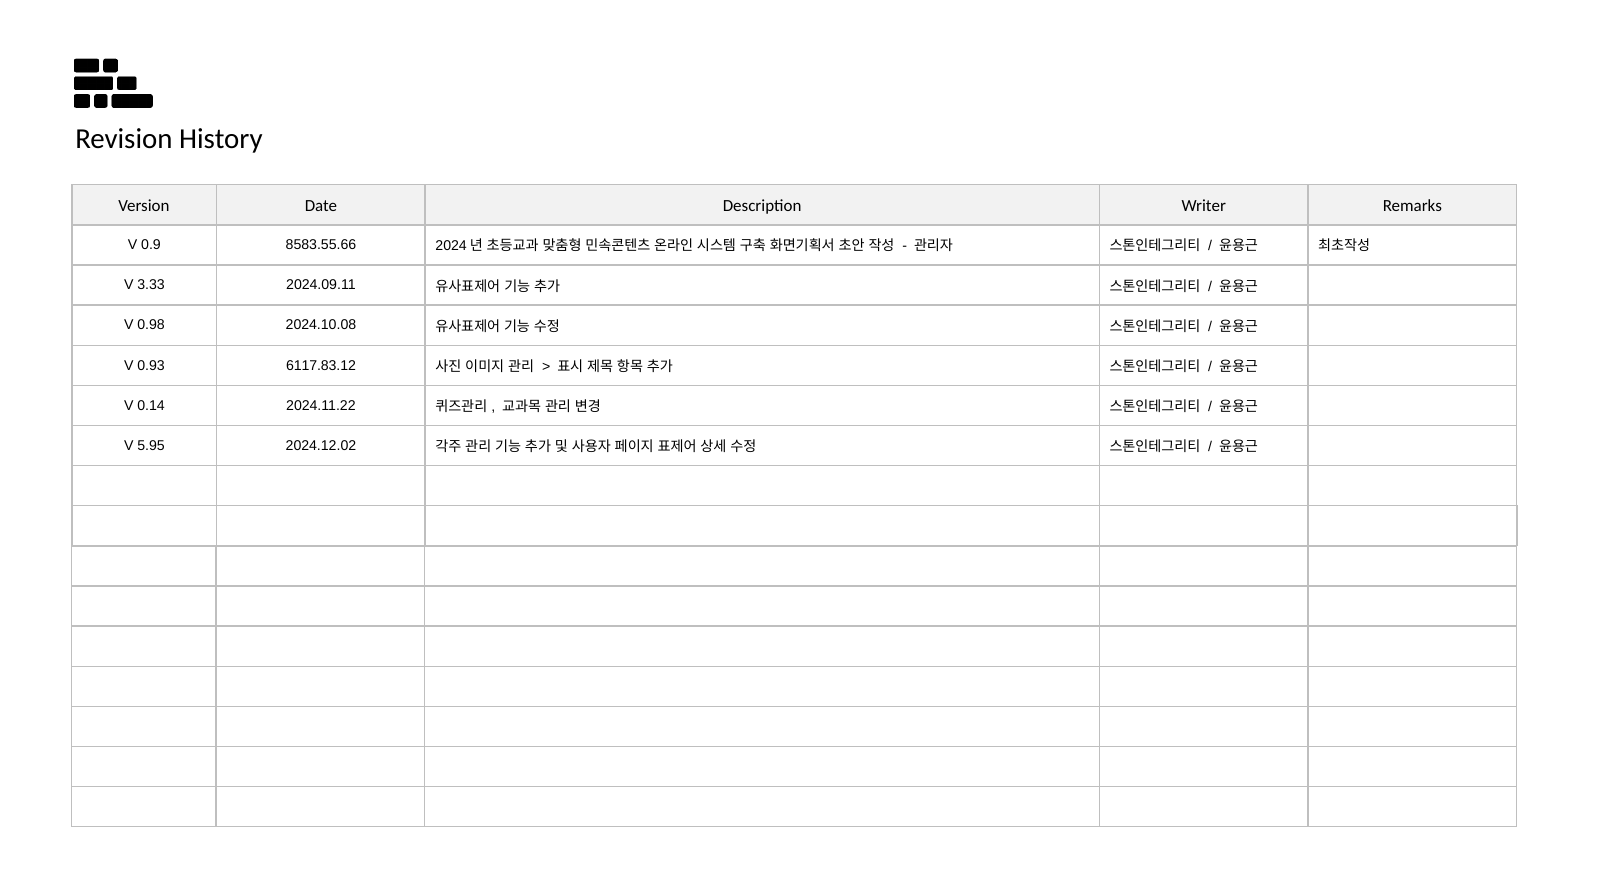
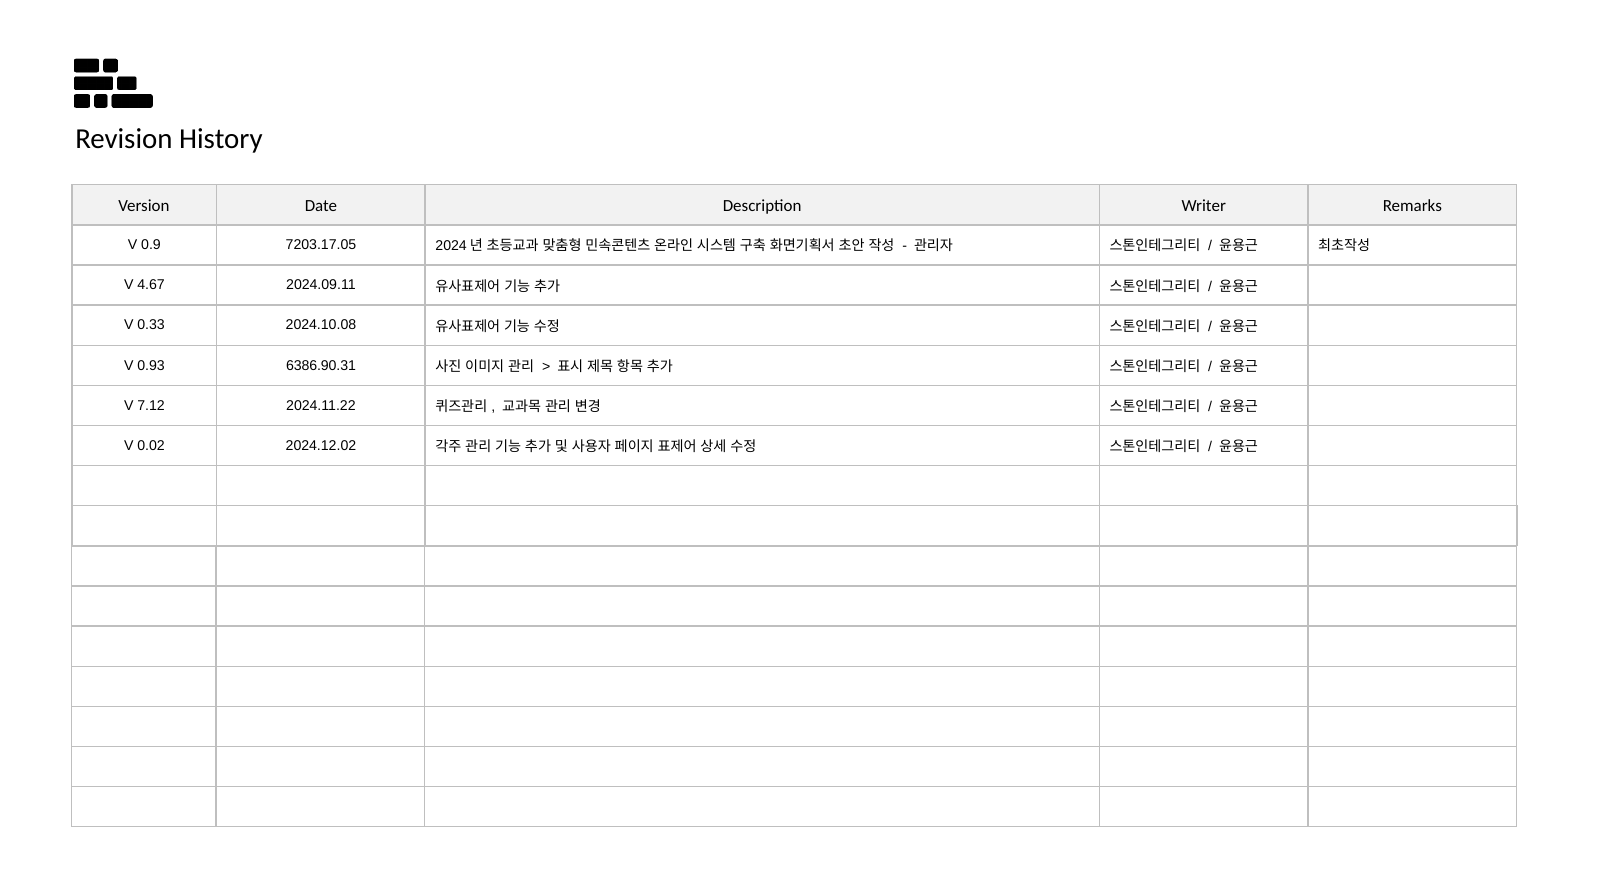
8583.55.66: 8583.55.66 -> 7203.17.05
3.33: 3.33 -> 4.67
0.98: 0.98 -> 0.33
6117.83.12: 6117.83.12 -> 6386.90.31
0.14: 0.14 -> 7.12
5.95: 5.95 -> 0.02
